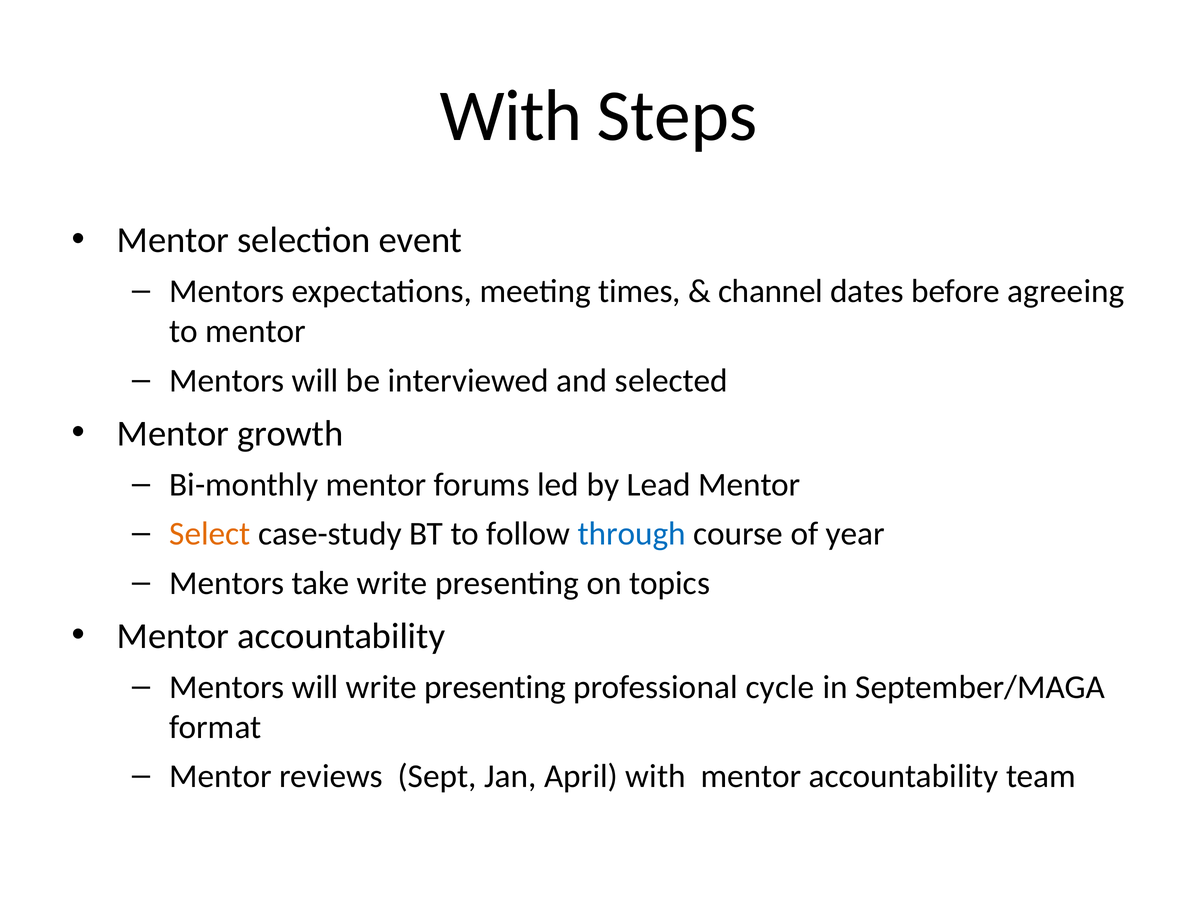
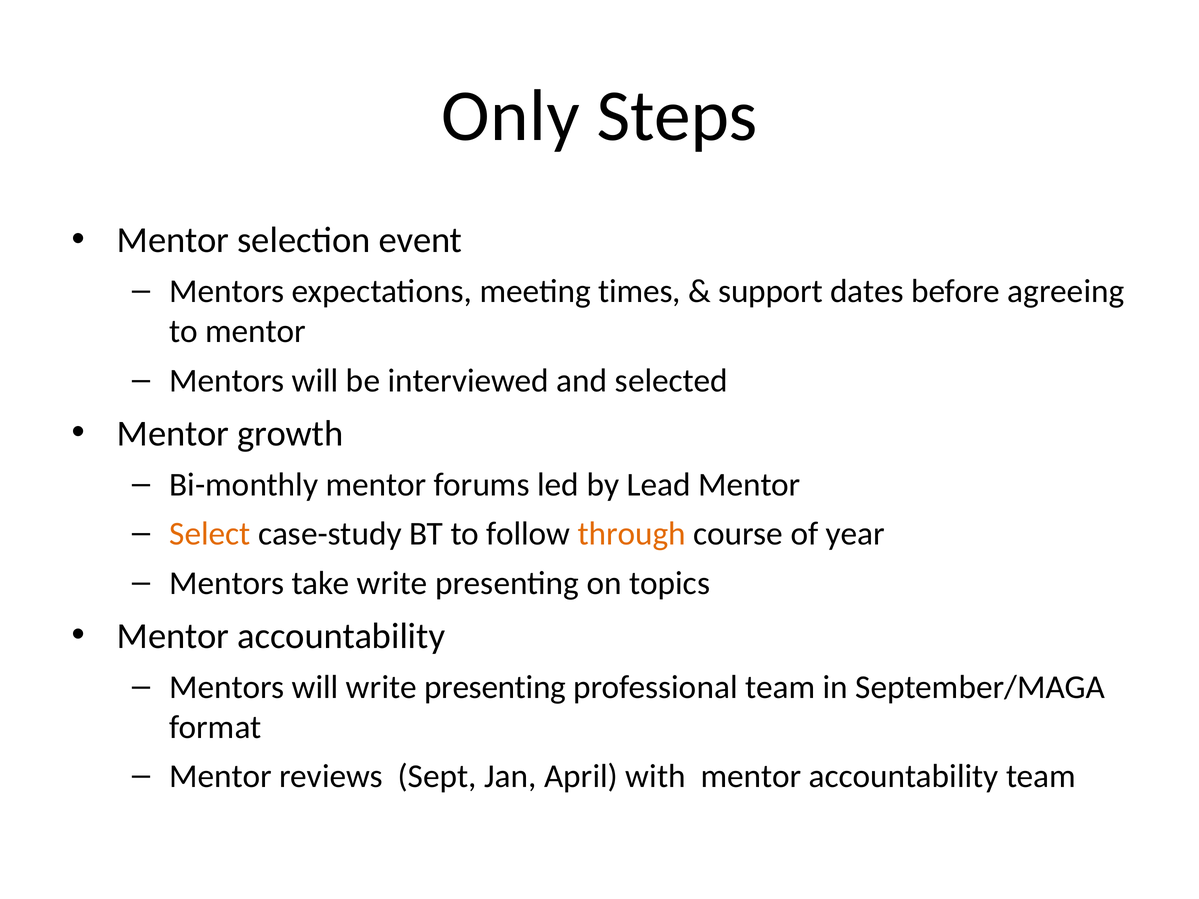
With at (511, 116): With -> Only
channel: channel -> support
through colour: blue -> orange
professional cycle: cycle -> team
